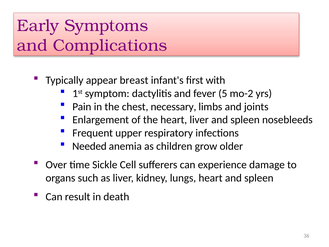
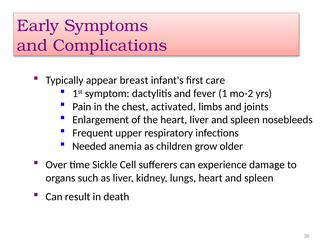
with: with -> care
5: 5 -> 1
necessary: necessary -> activated
